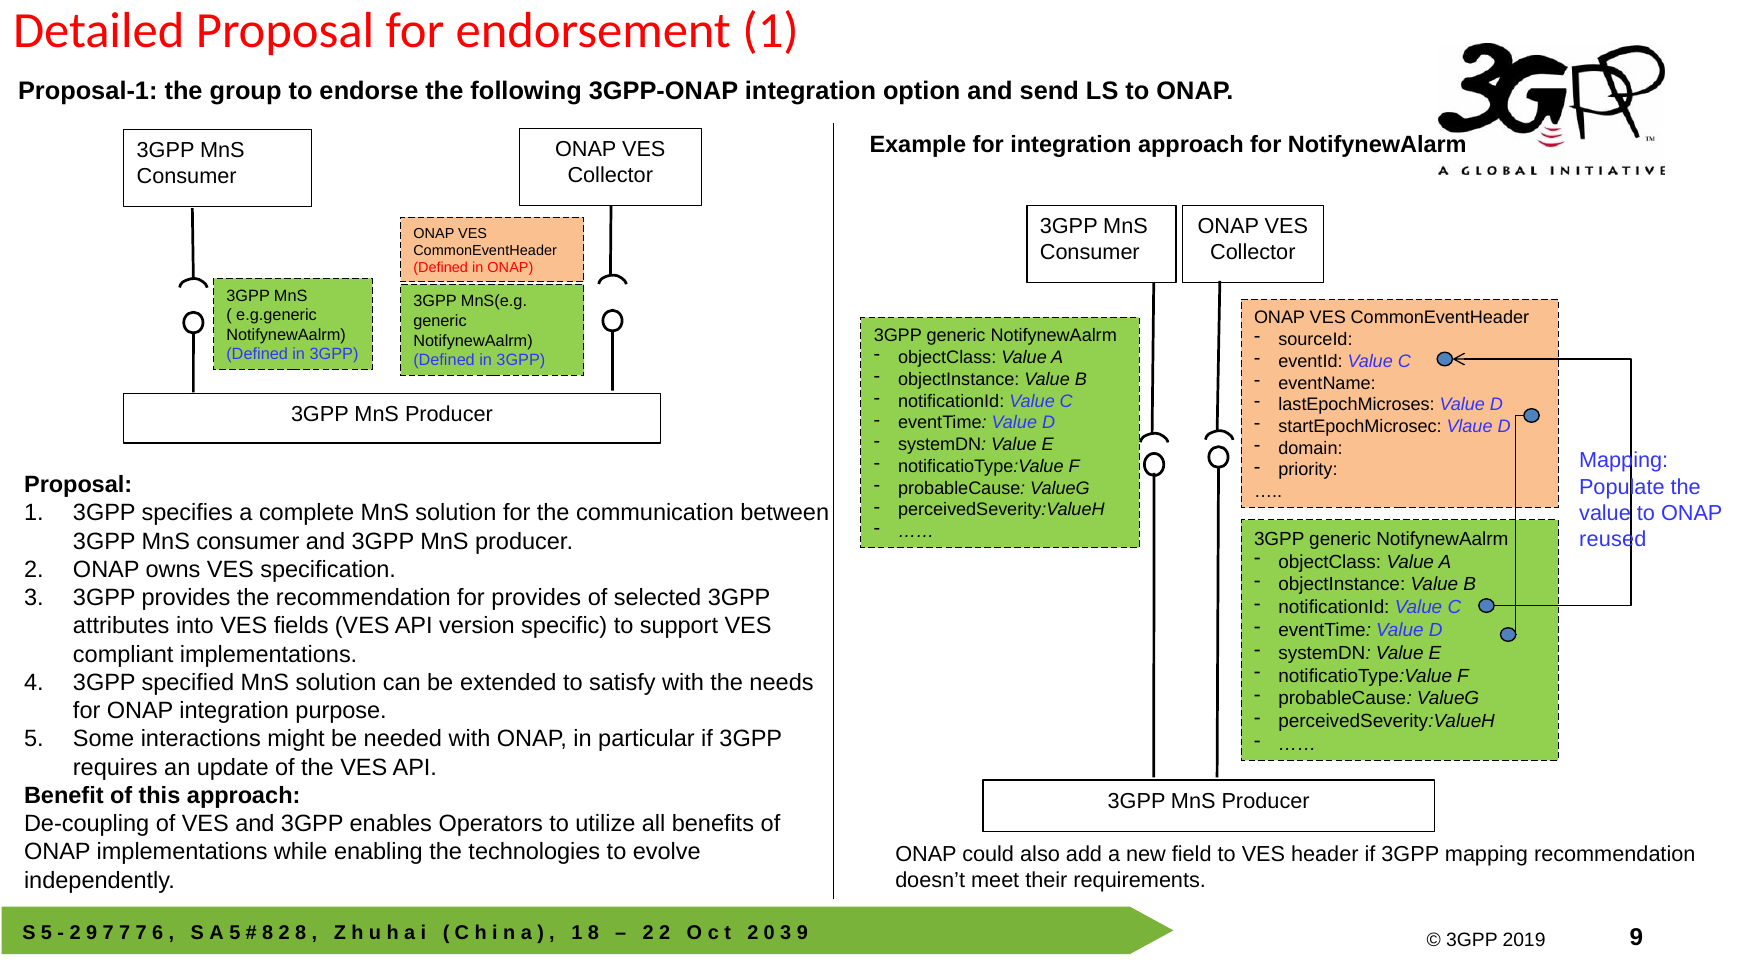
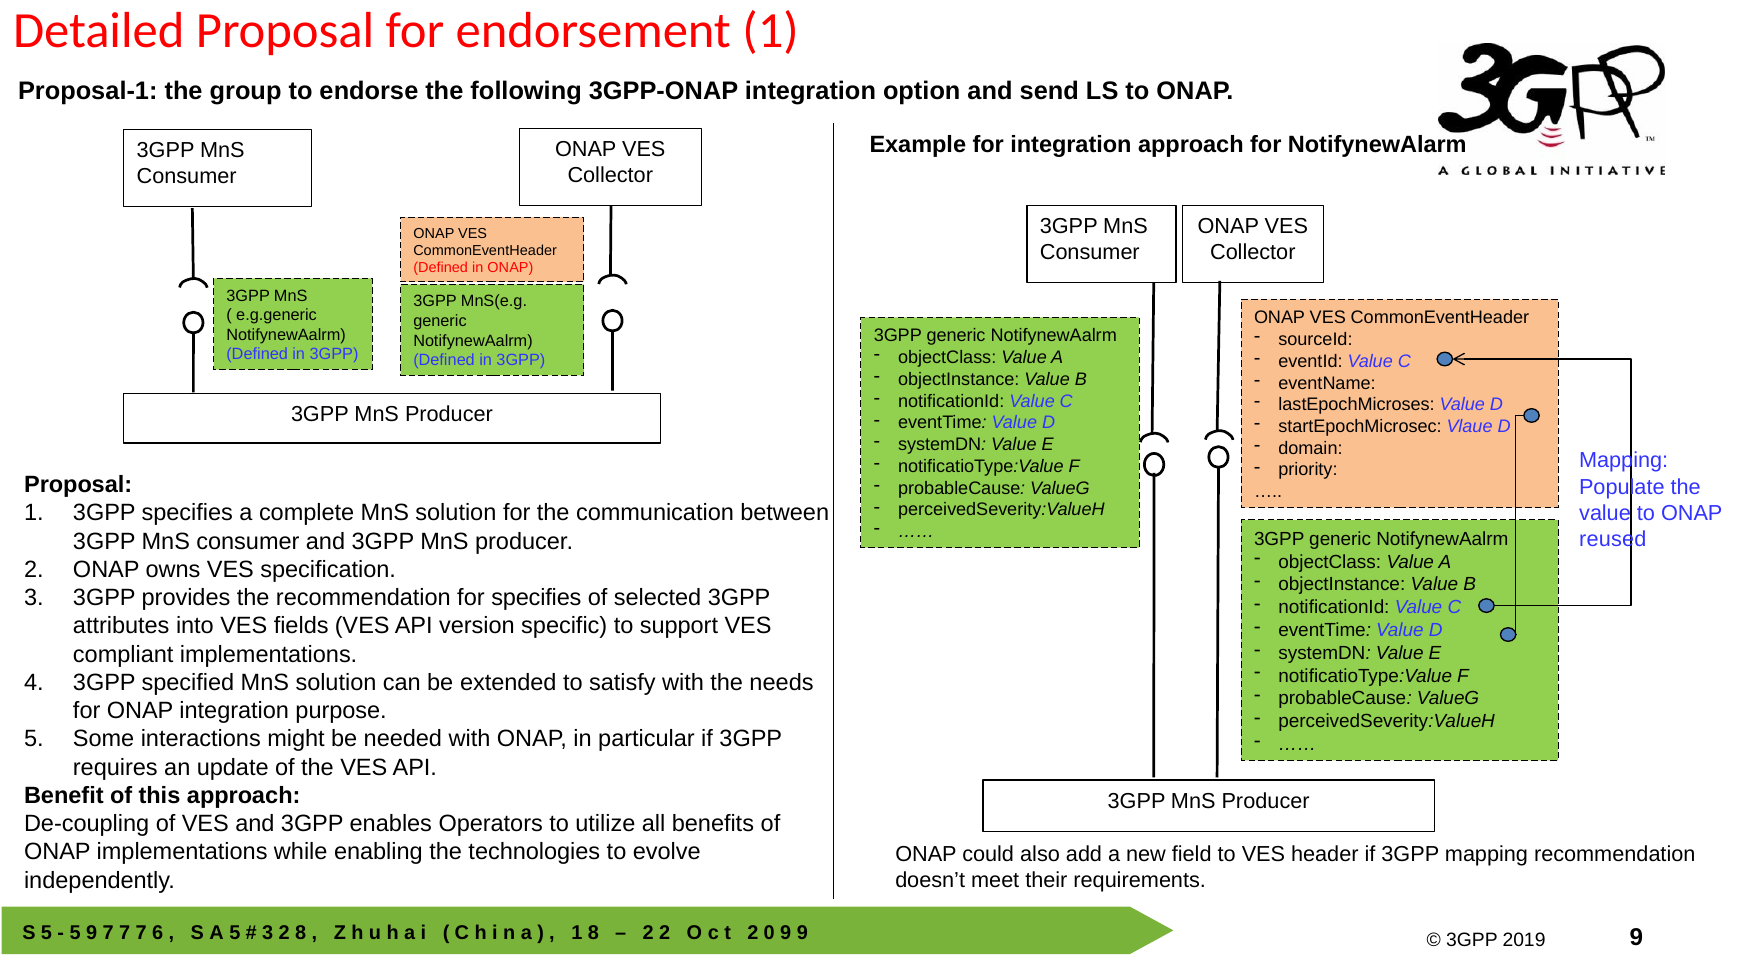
for provides: provides -> specifies
2 at (75, 933): 2 -> 5
8 at (268, 933): 8 -> 3
3 at (786, 933): 3 -> 9
